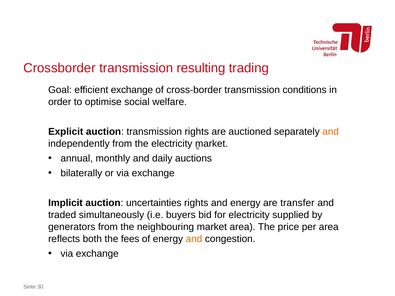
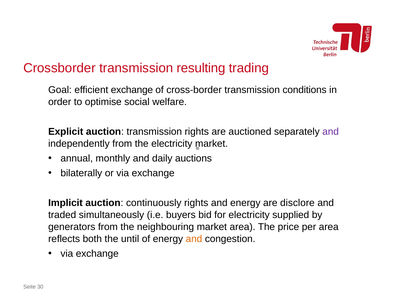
and at (331, 132) colour: orange -> purple
uncertainties: uncertainties -> continuously
transfer: transfer -> disclore
fees: fees -> until
